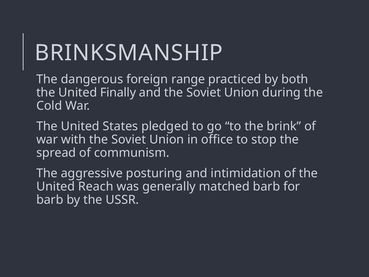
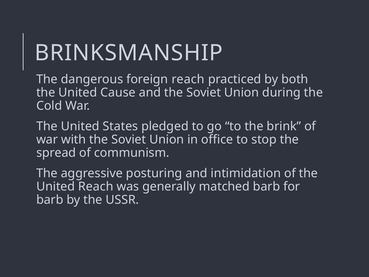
foreign range: range -> reach
Finally: Finally -> Cause
